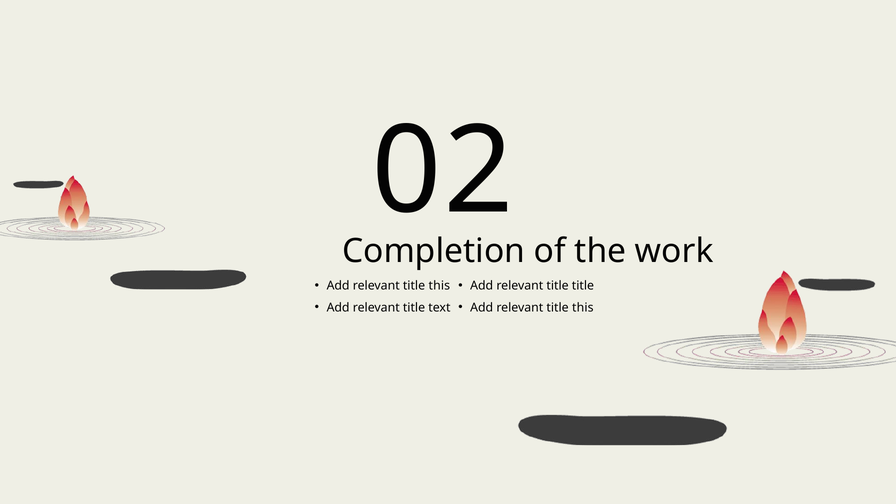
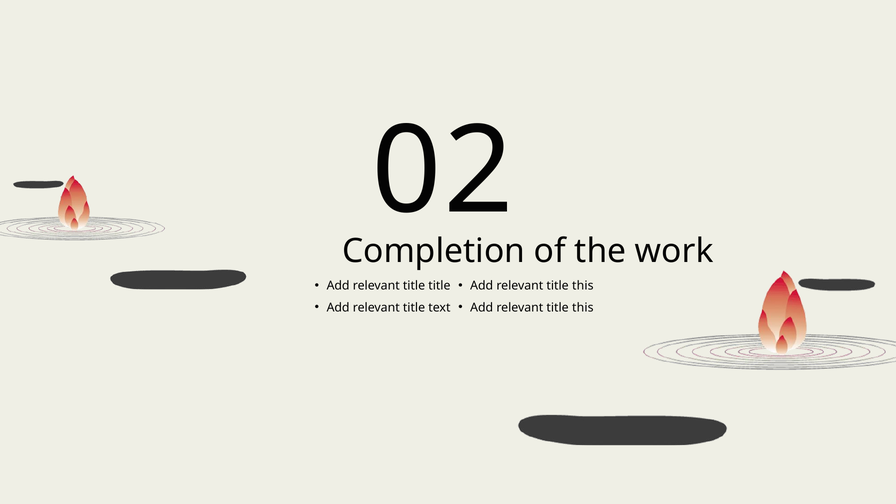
this at (439, 286): this -> title
title at (583, 286): title -> this
